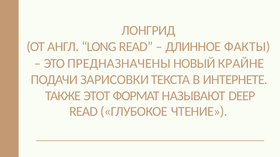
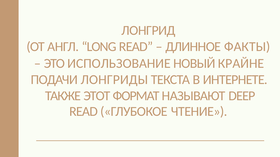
ПРЕДНАЗНАЧЕНЫ: ПРЕДНАЗНАЧЕНЫ -> ИСПОЛЬЗОВАНИЕ
ЗАРИСОВКИ: ЗАРИСОВКИ -> ЛОНГРИДЫ
